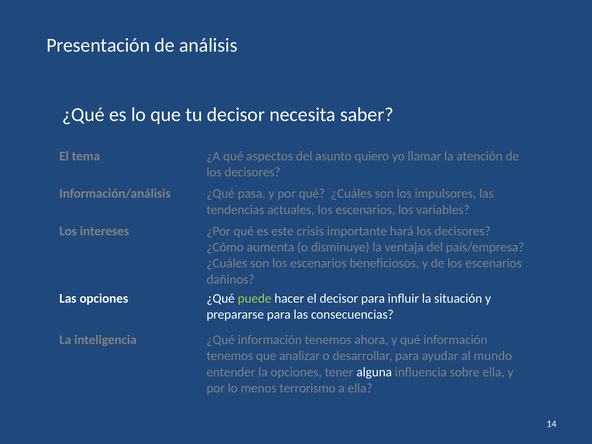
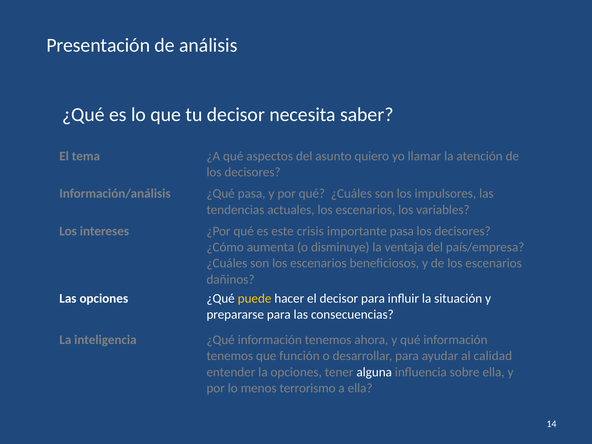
importante hará: hará -> pasa
puede colour: light green -> yellow
analizar: analizar -> función
mundo: mundo -> calidad
